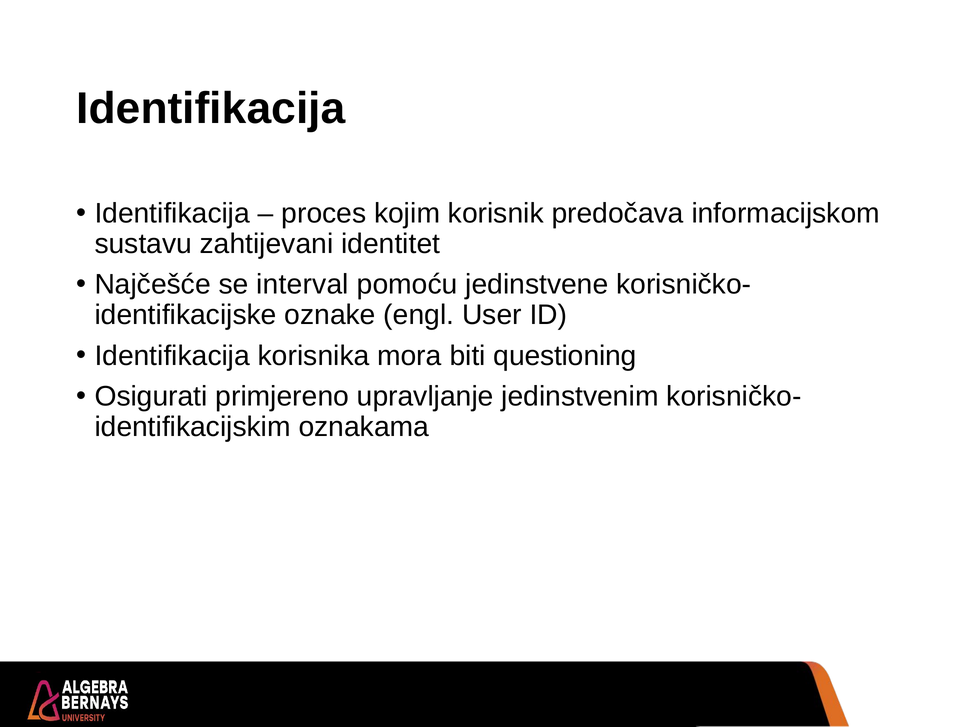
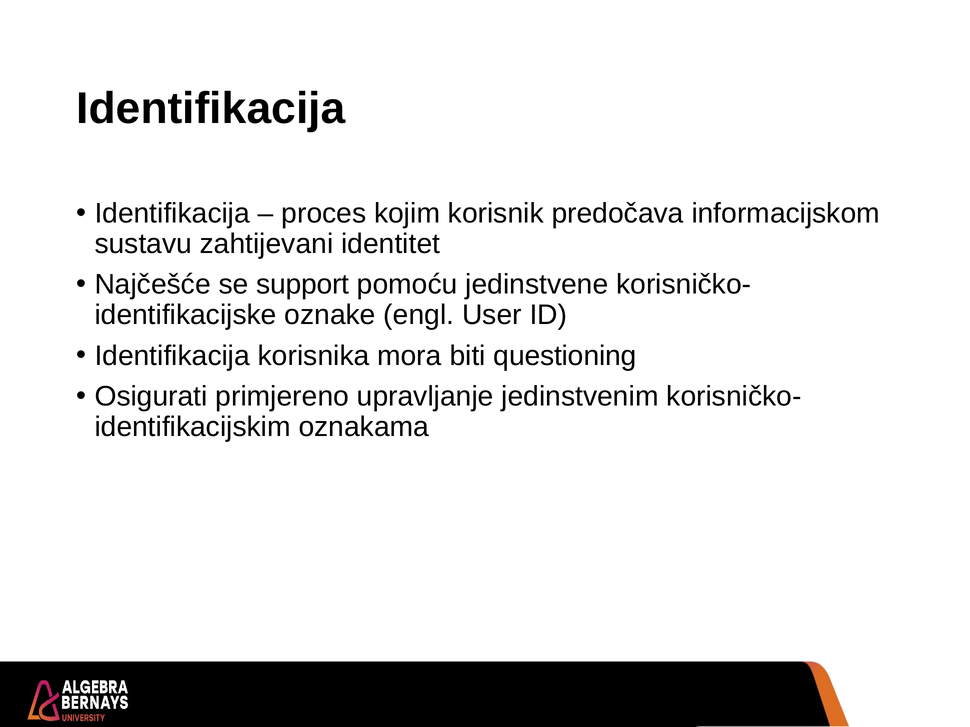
interval: interval -> support
